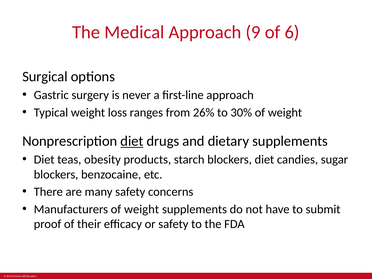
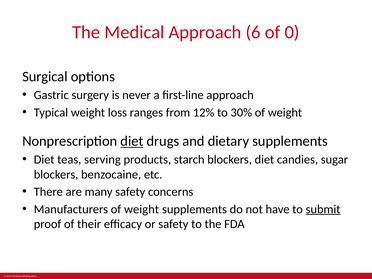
9: 9 -> 6
6: 6 -> 0
26%: 26% -> 12%
obesity: obesity -> serving
submit underline: none -> present
